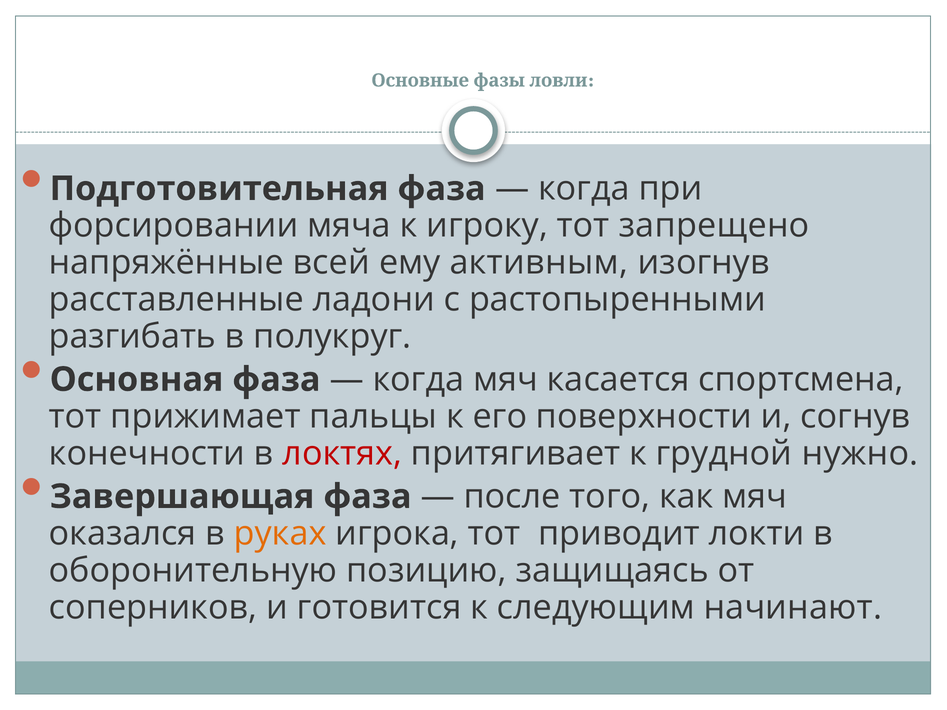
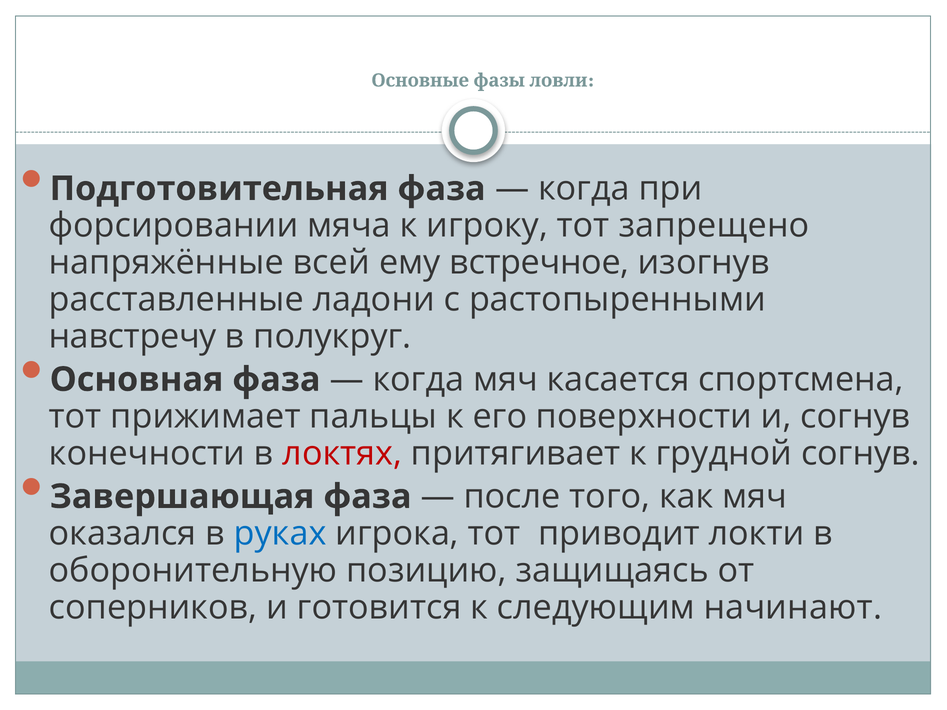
активным: активным -> встречное
разгибать: разгибать -> навстречу
грудной нужно: нужно -> согнув
руках colour: orange -> blue
